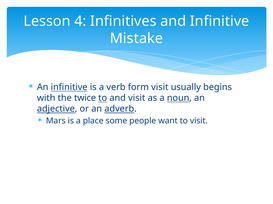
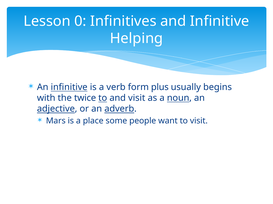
4: 4 -> 0
Mistake: Mistake -> Helping
form visit: visit -> plus
